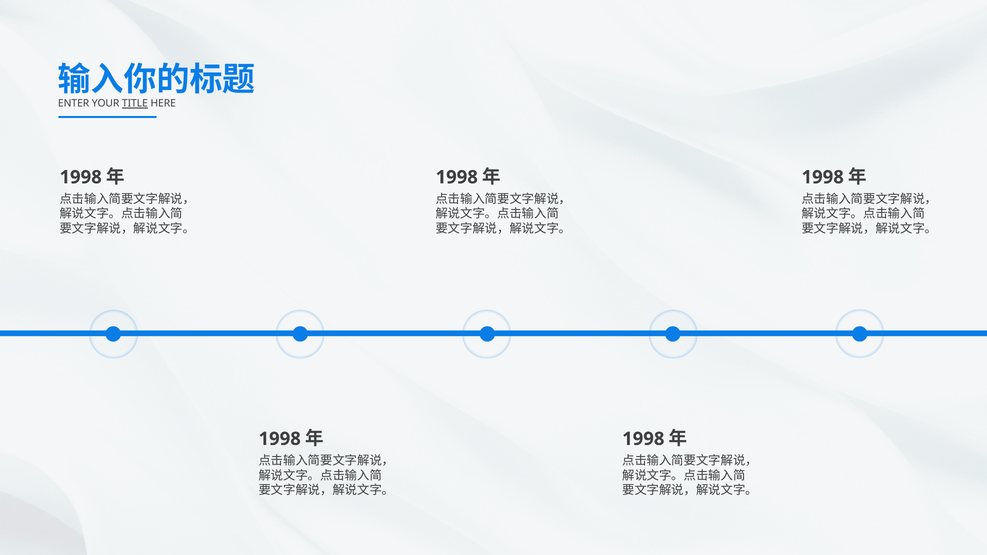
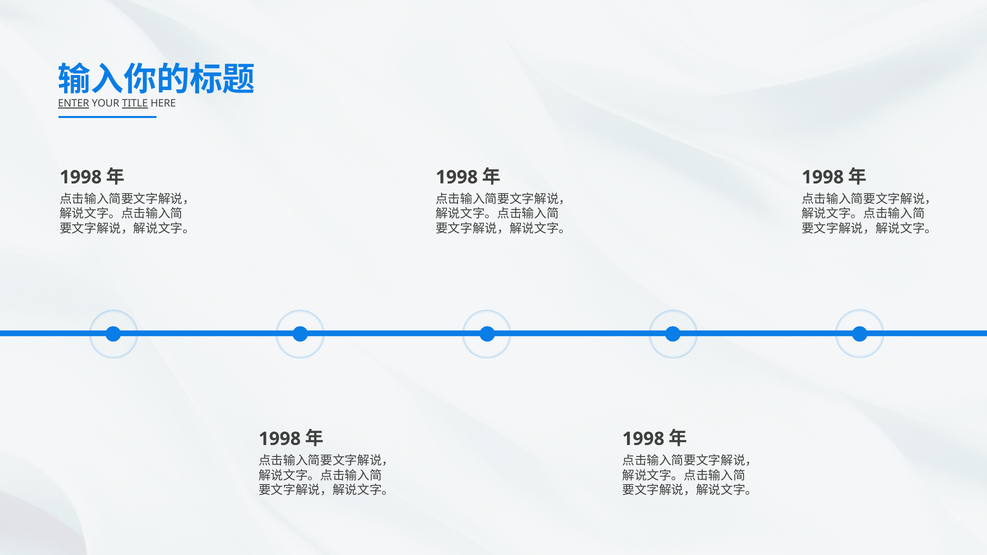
ENTER underline: none -> present
